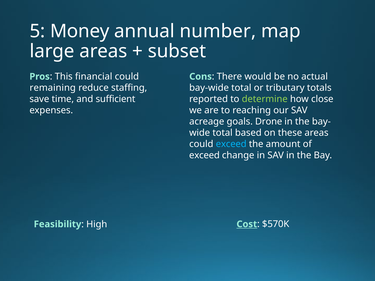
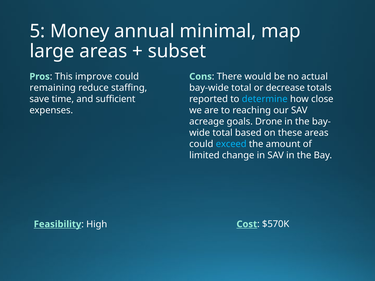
number: number -> minimal
financial: financial -> improve
tributary: tributary -> decrease
determine colour: light green -> light blue
exceed at (204, 155): exceed -> limited
Feasibility underline: none -> present
